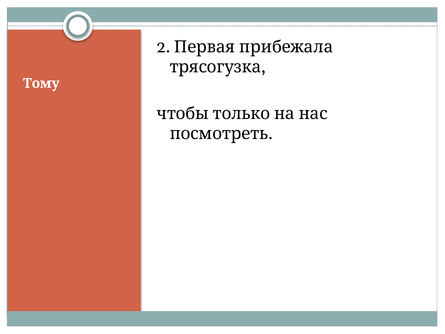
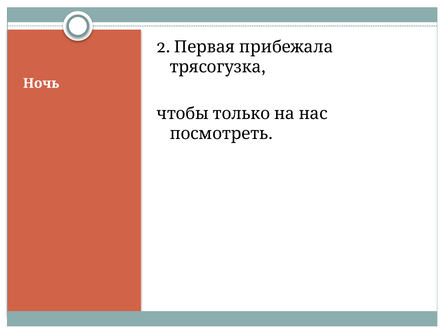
Тому: Тому -> Ночь
